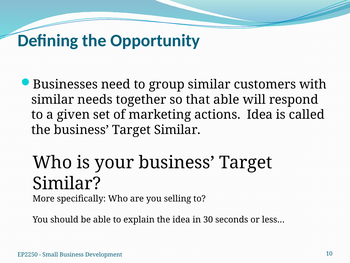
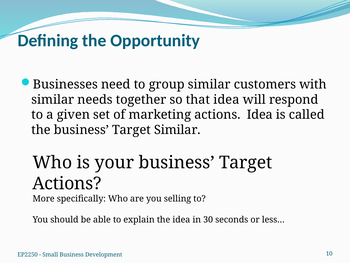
that able: able -> idea
Similar at (67, 183): Similar -> Actions
